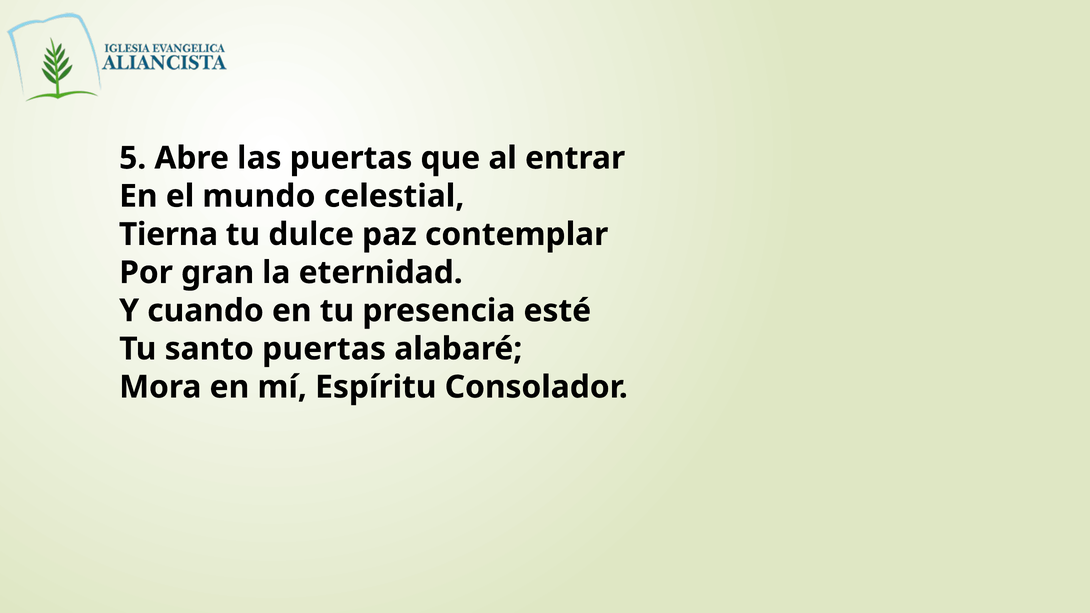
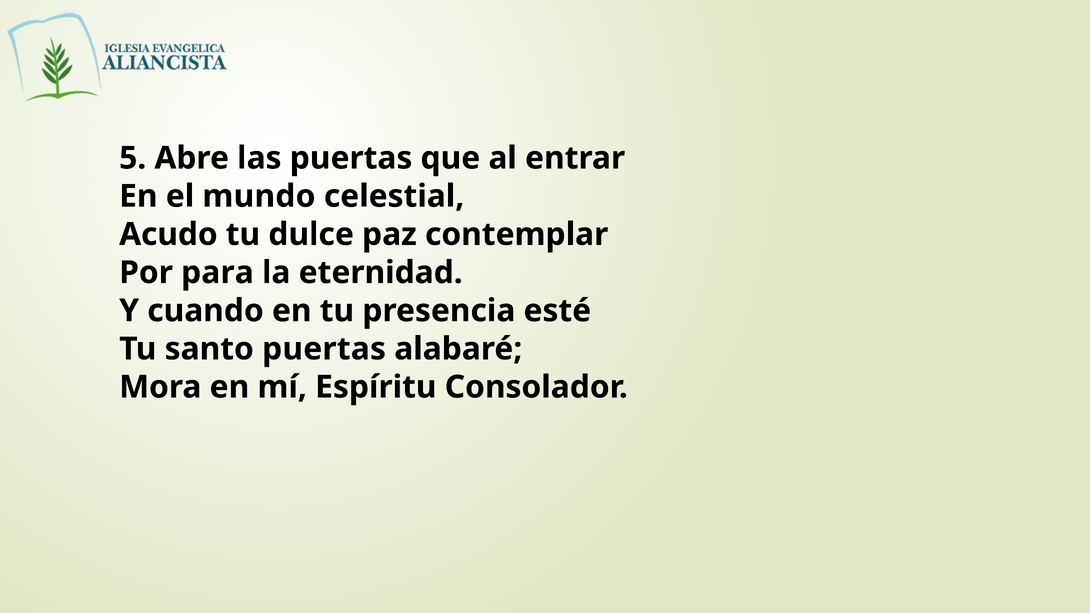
Tierna: Tierna -> Acudo
gran: gran -> para
